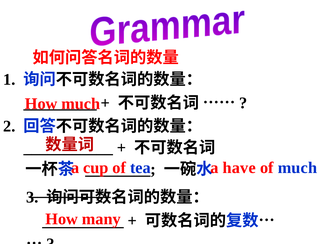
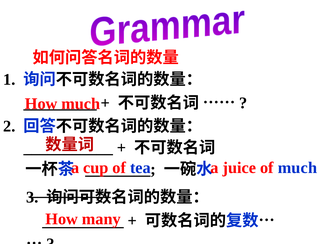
have: have -> juice
